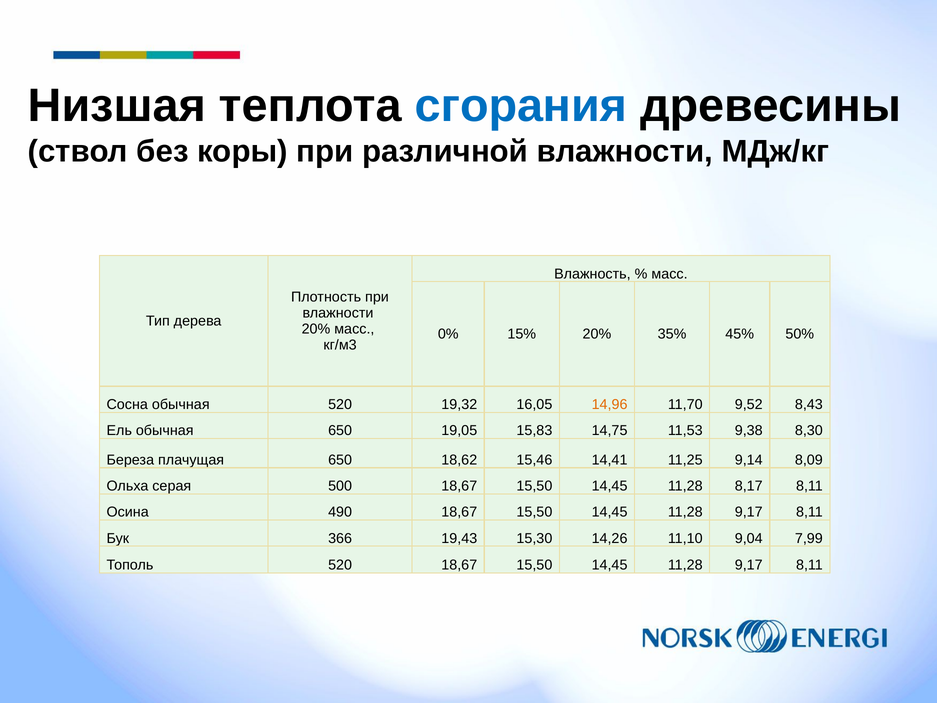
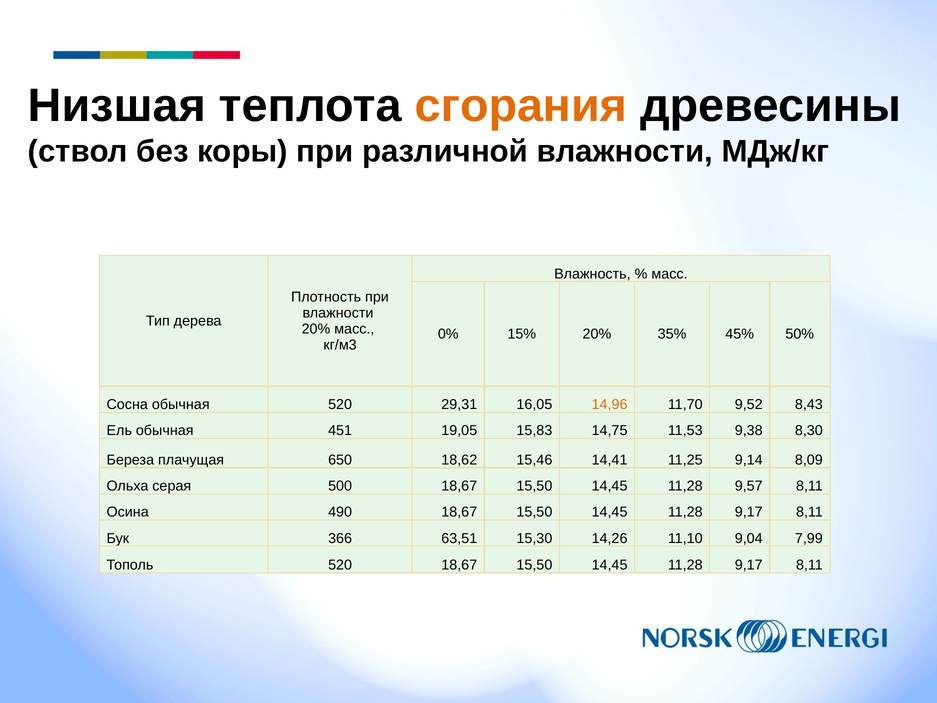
сгорания colour: blue -> orange
19,32: 19,32 -> 29,31
обычная 650: 650 -> 451
8,17: 8,17 -> 9,57
19,43: 19,43 -> 63,51
